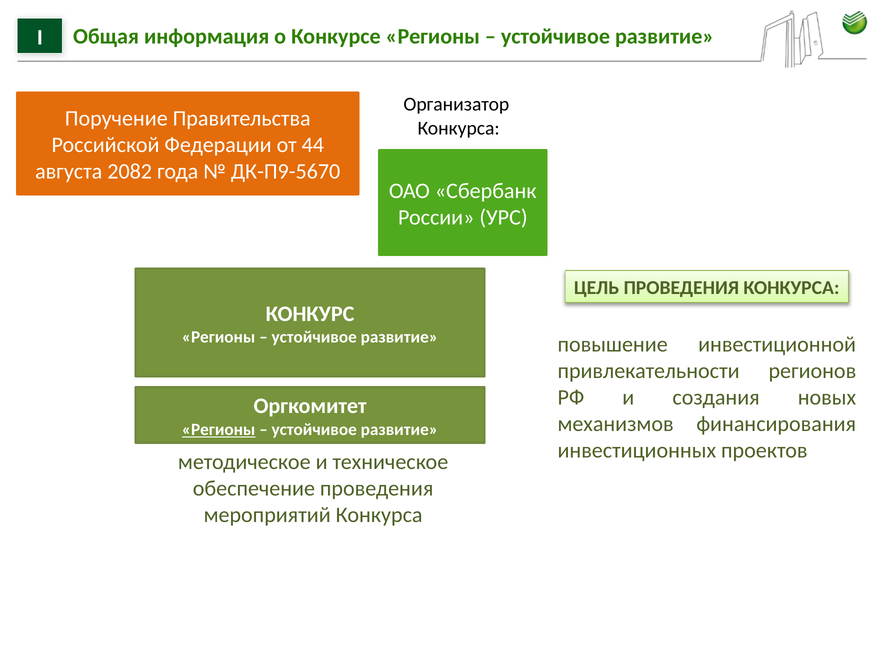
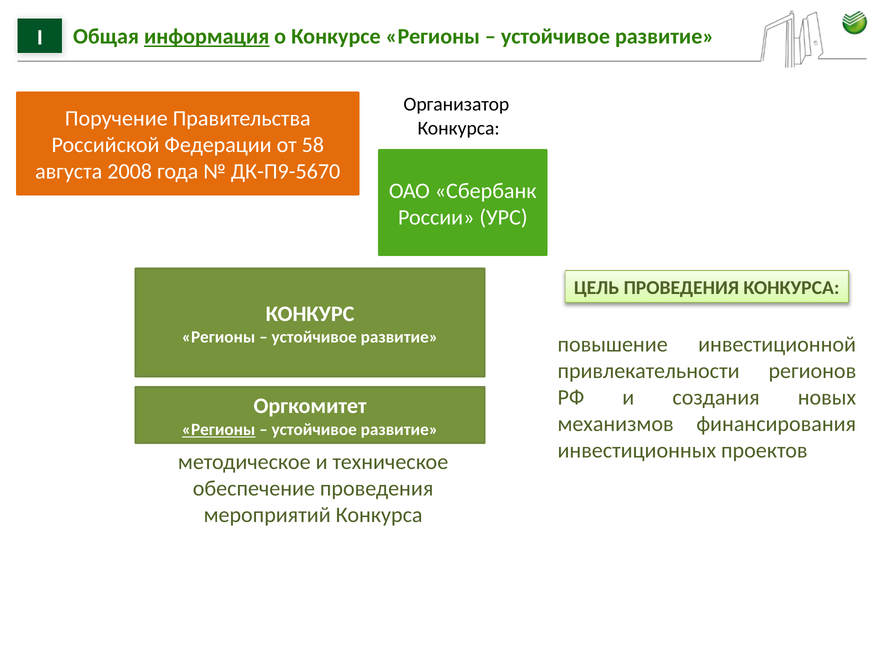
информация underline: none -> present
44: 44 -> 58
2082: 2082 -> 2008
